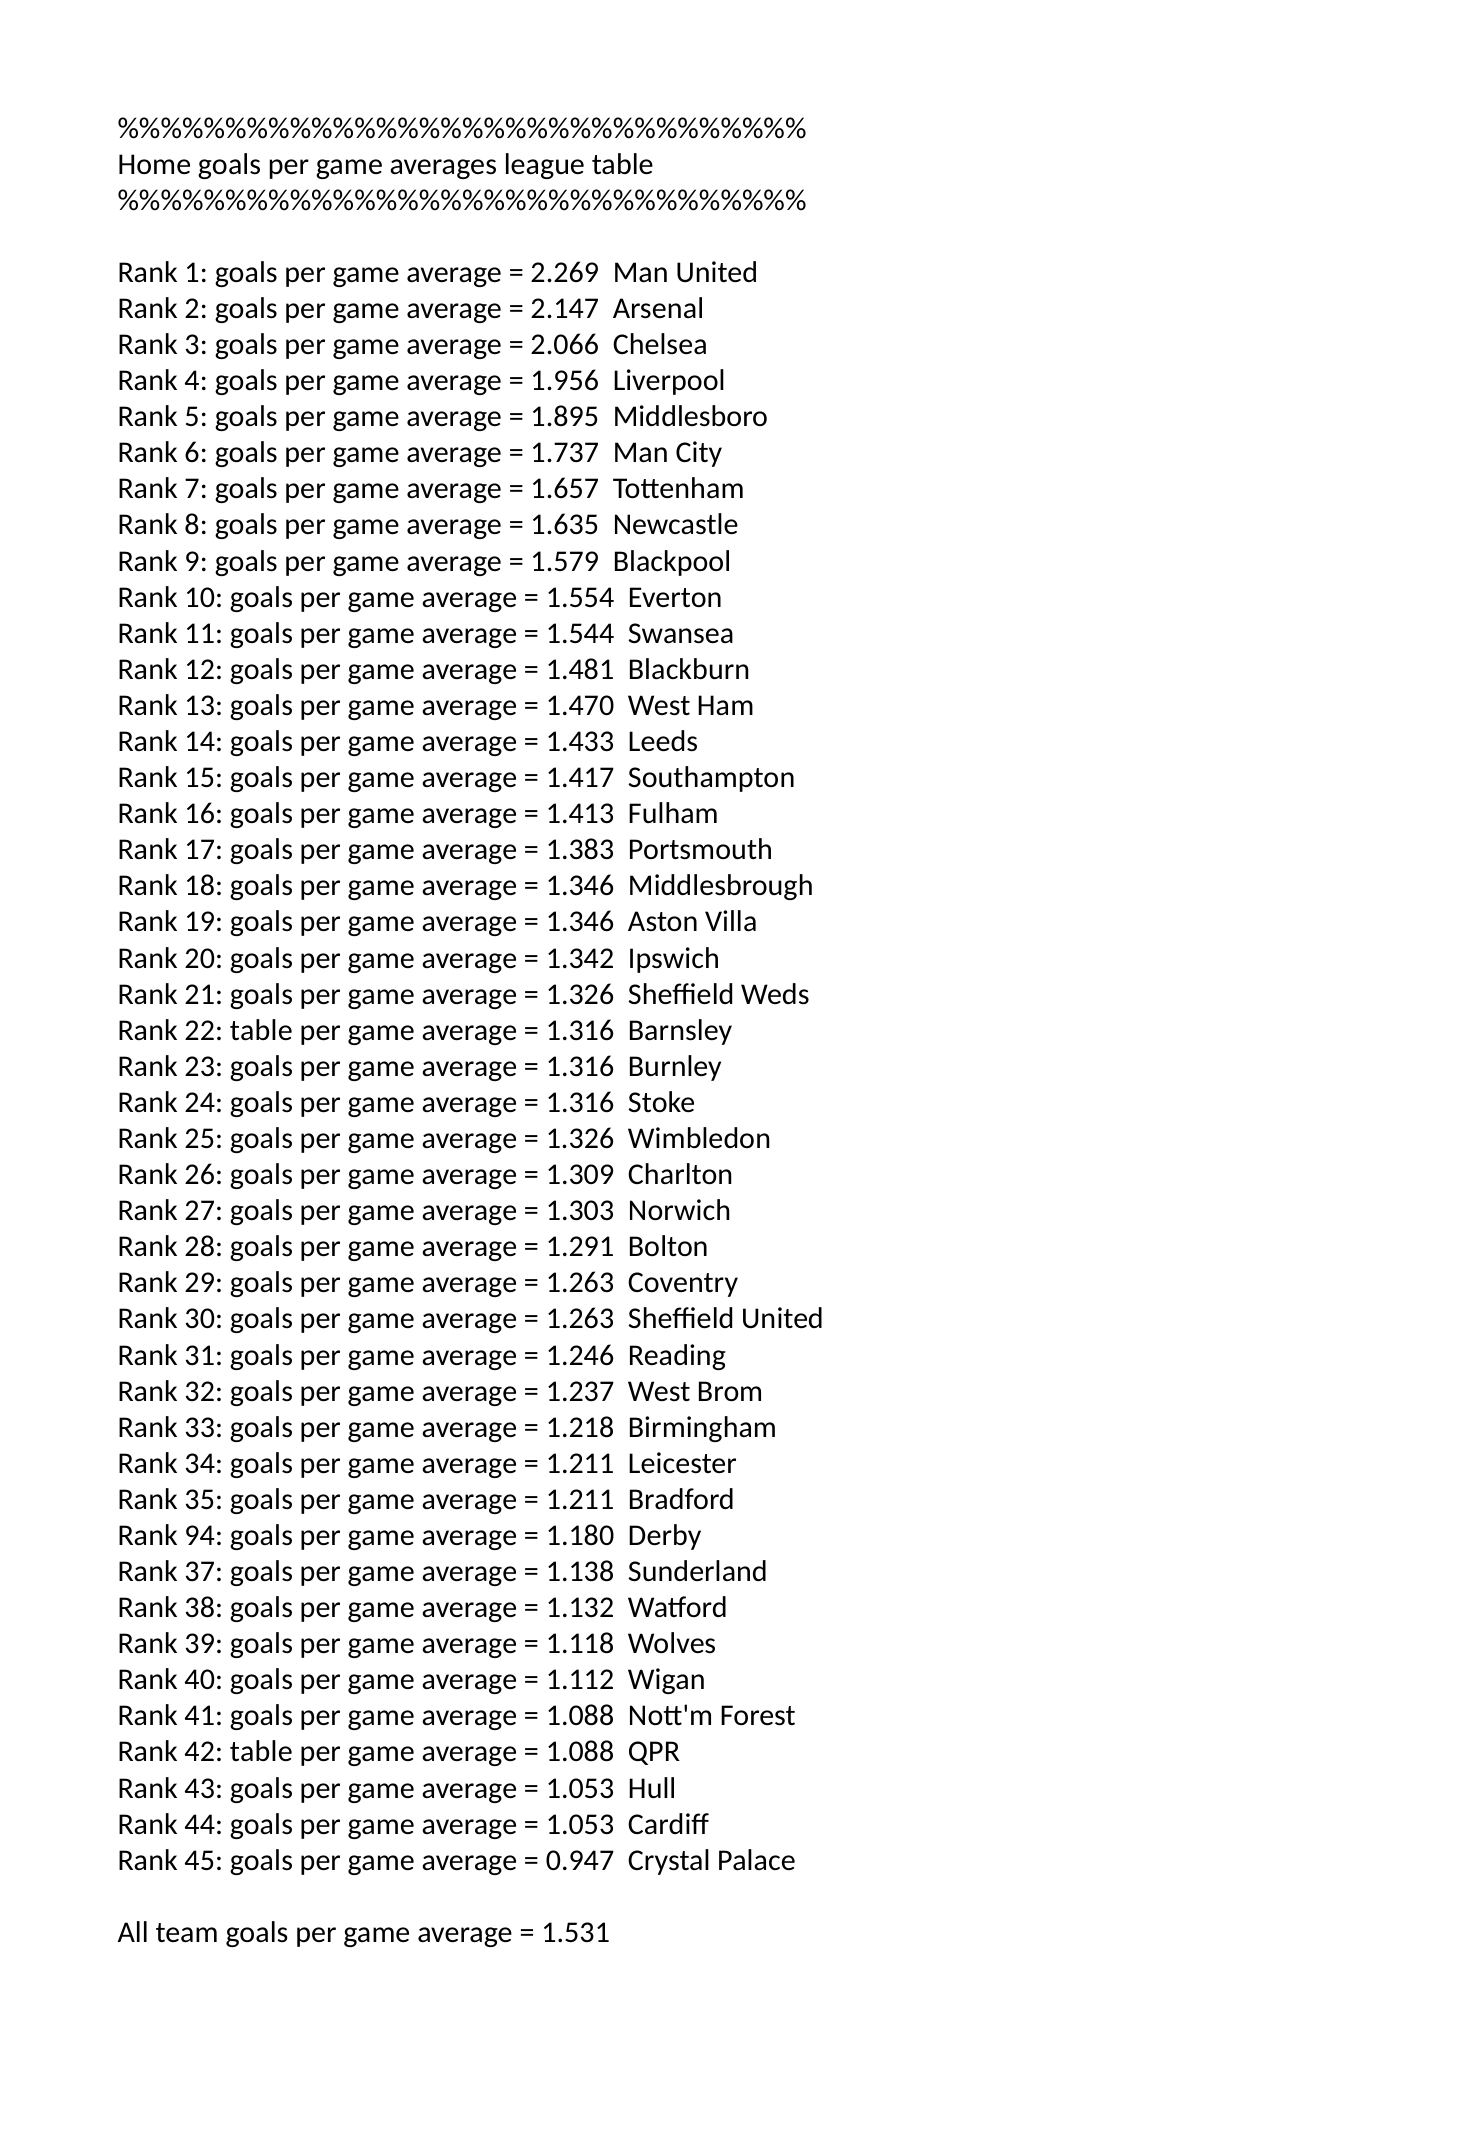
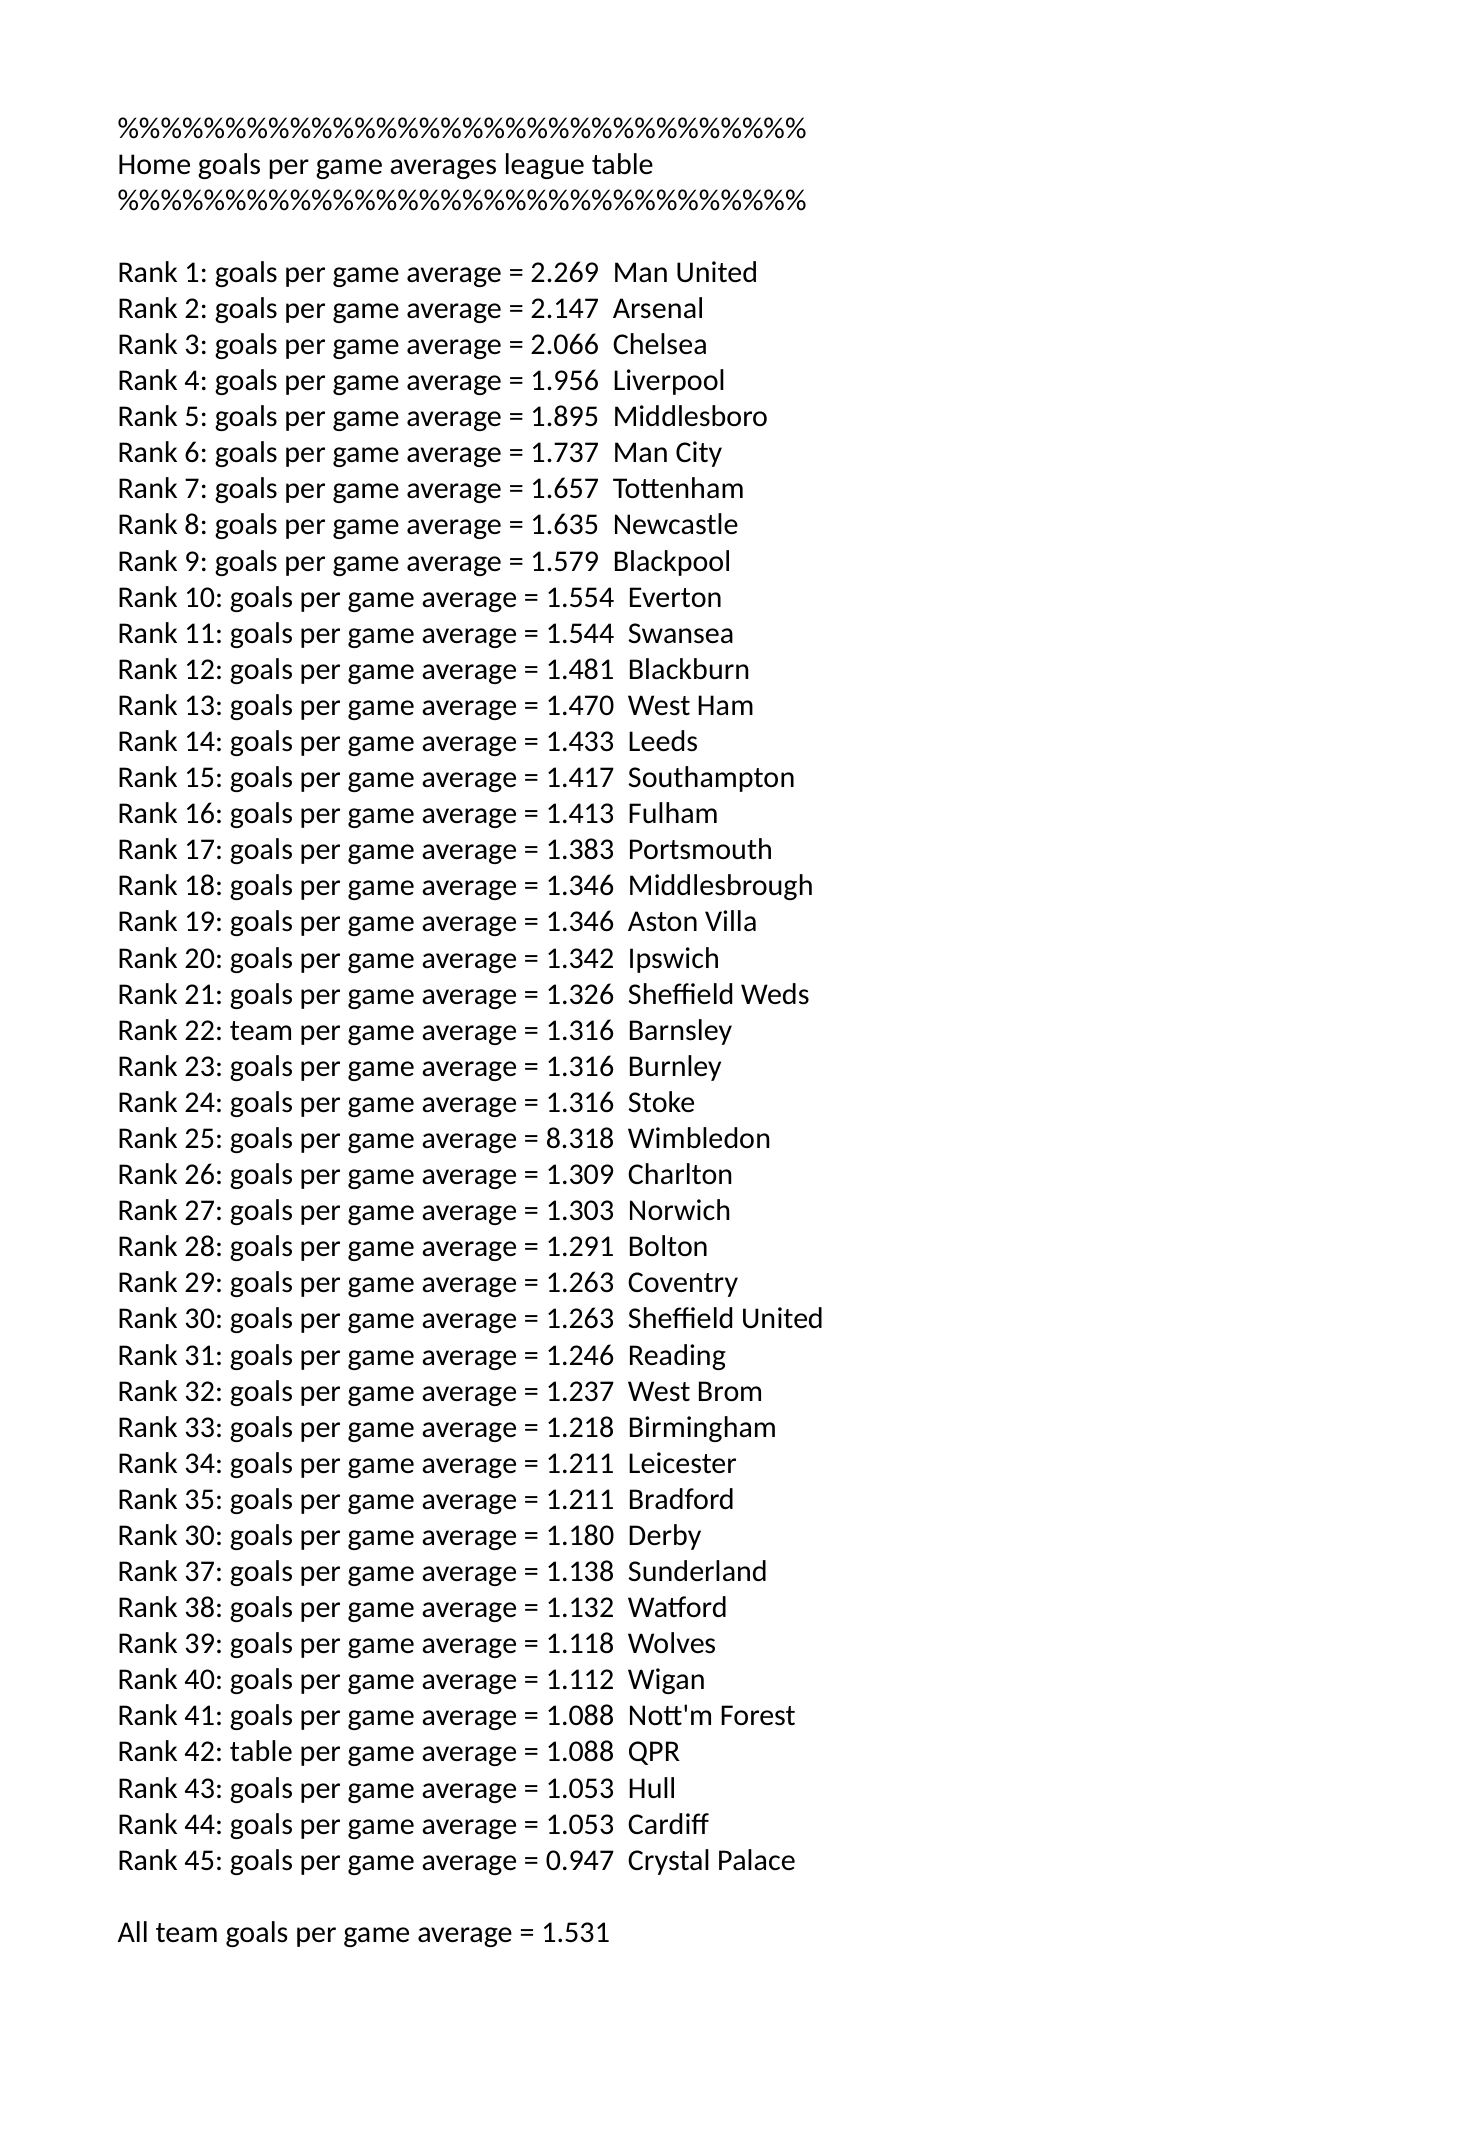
22 table: table -> team
1.326 at (580, 1138): 1.326 -> 8.318
94 at (204, 1535): 94 -> 30
